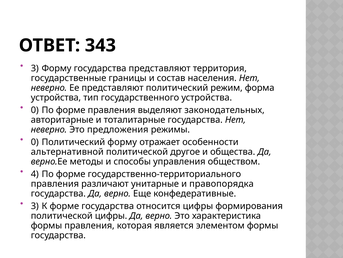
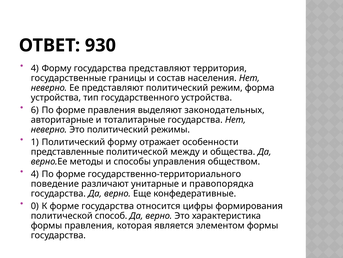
343: 343 -> 930
3 at (35, 68): 3 -> 4
0 at (35, 110): 0 -> 6
Это предложения: предложения -> политический
0 at (35, 142): 0 -> 1
альтернативной: альтернативной -> представленные
другое: другое -> между
правления at (55, 183): правления -> поведение
3 at (35, 205): 3 -> 0
политической цифры: цифры -> способ
